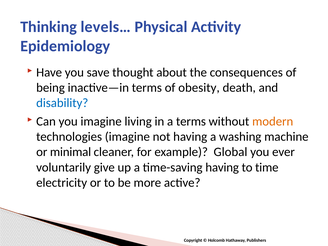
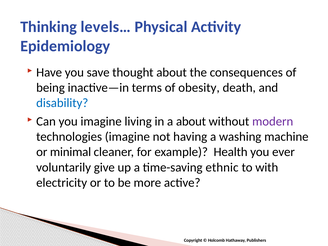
a terms: terms -> about
modern colour: orange -> purple
Global: Global -> Health
time-saving having: having -> ethnic
time: time -> with
